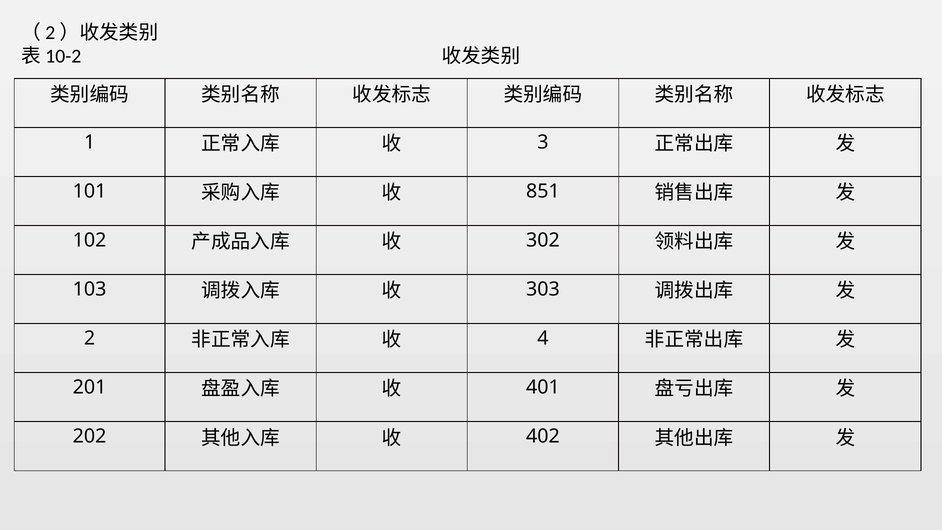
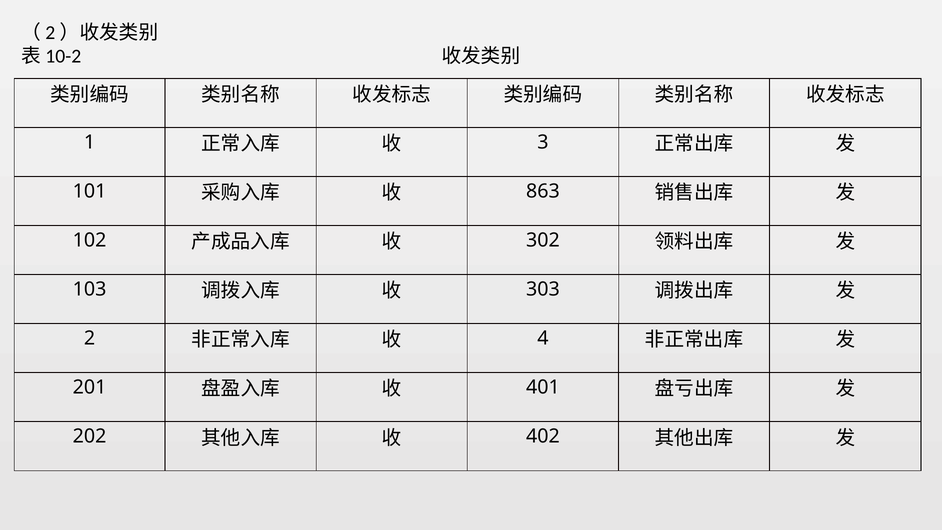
851: 851 -> 863
